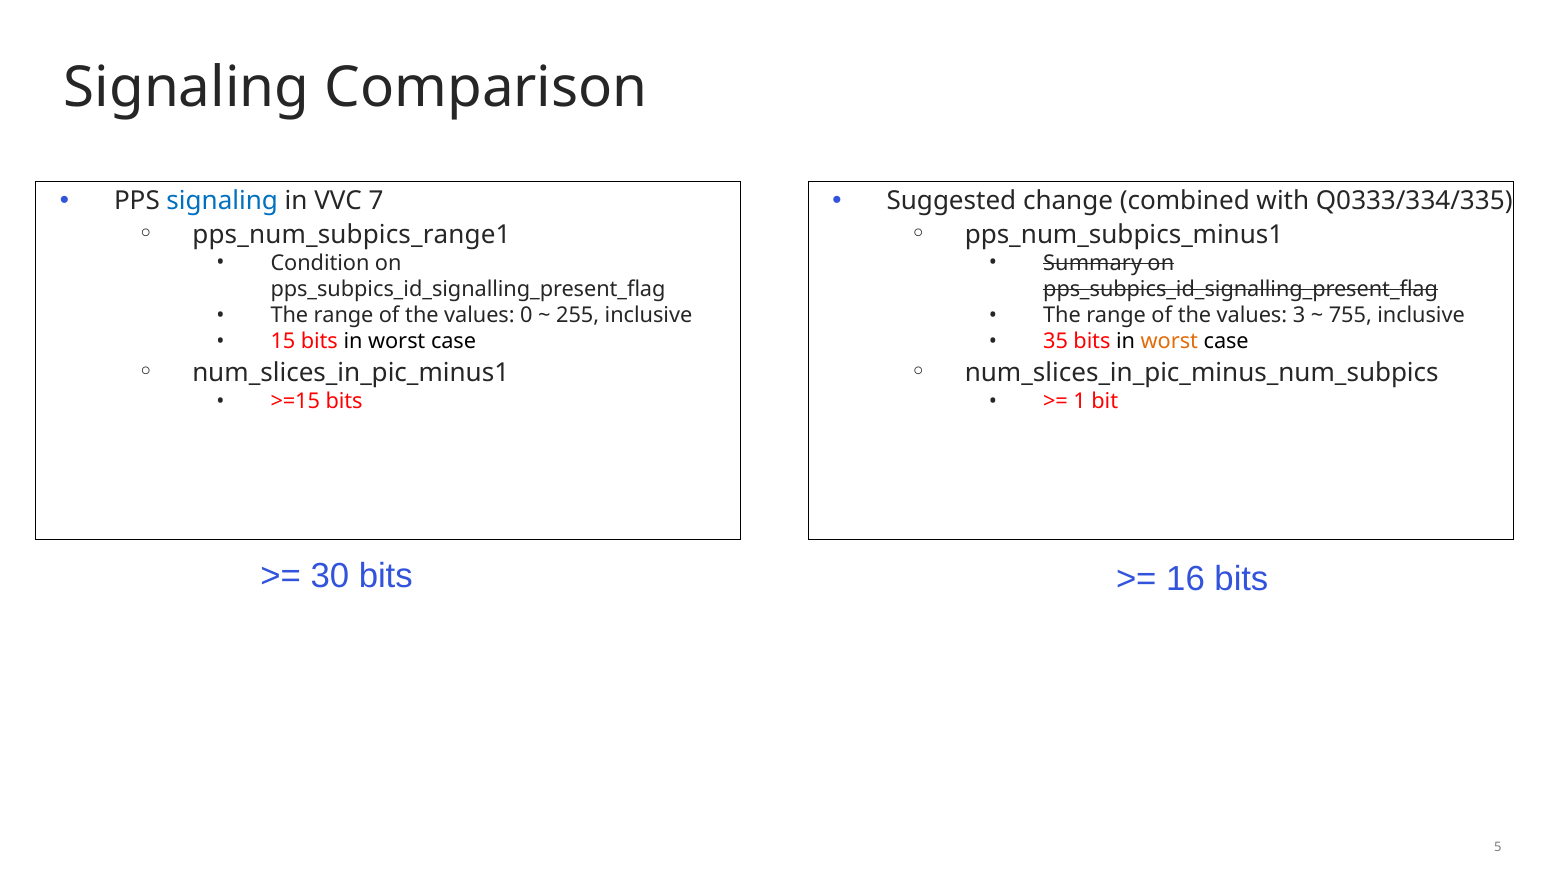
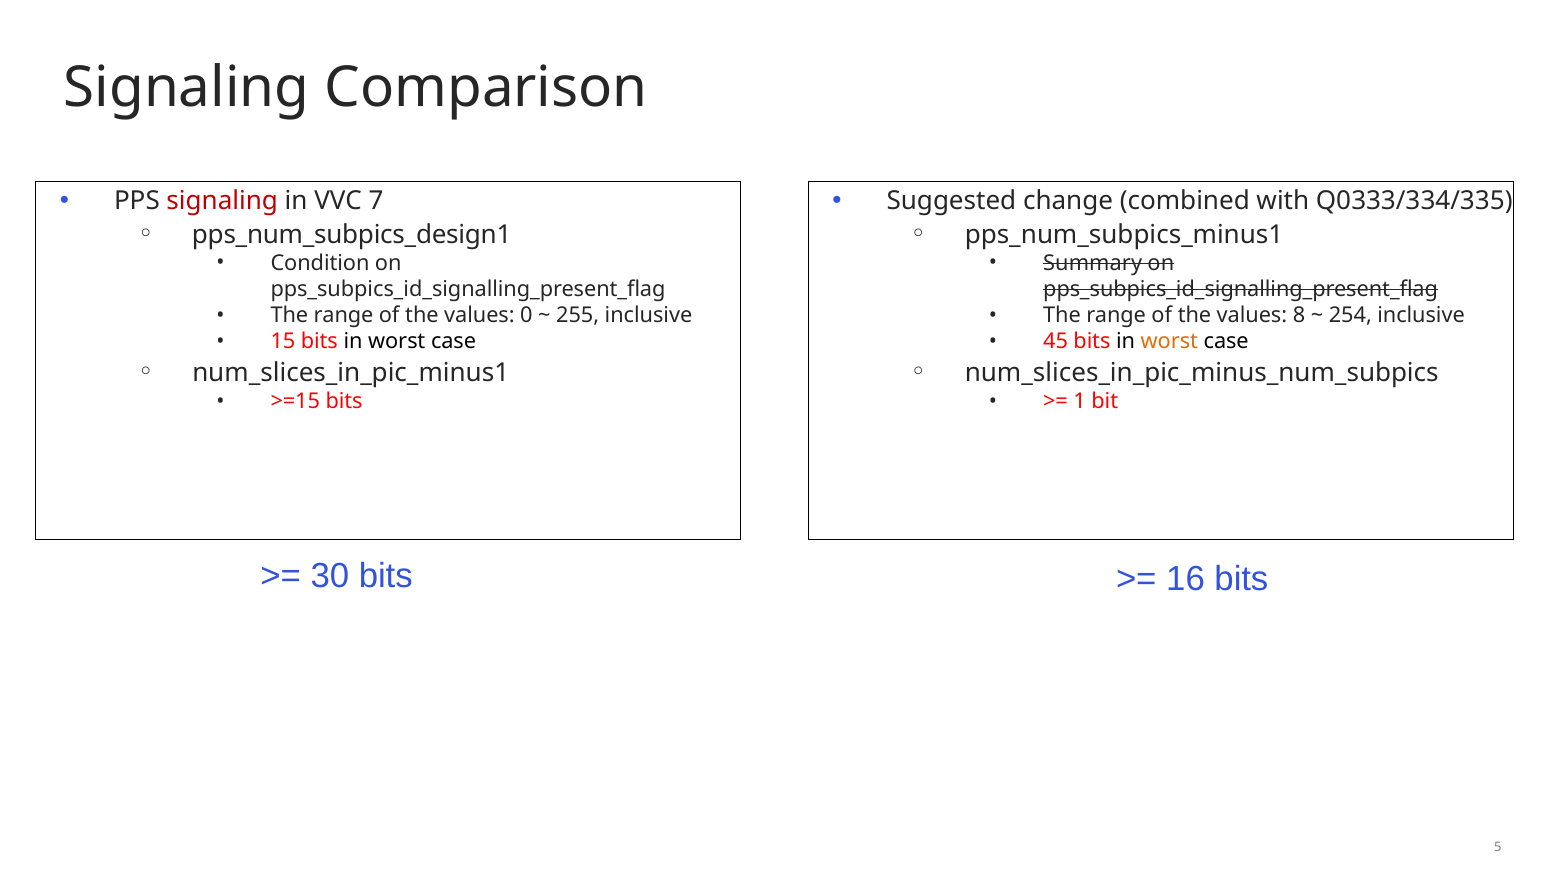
signaling at (222, 201) colour: blue -> red
pps_num_subpics_range1: pps_num_subpics_range1 -> pps_num_subpics_design1
3: 3 -> 8
755: 755 -> 254
35: 35 -> 45
